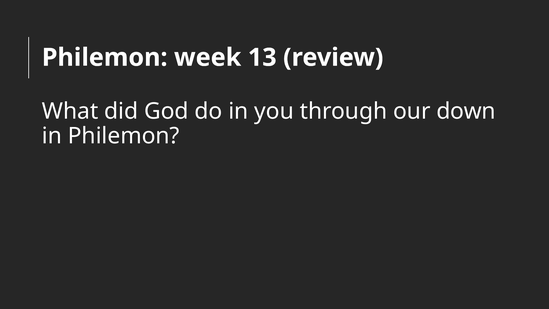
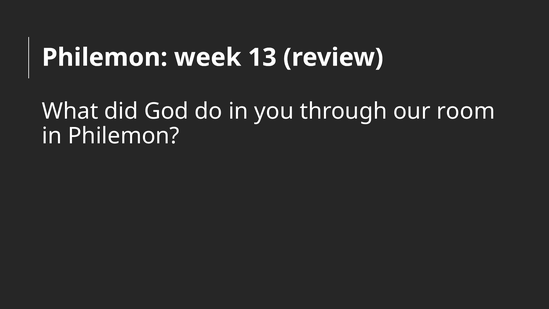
down: down -> room
